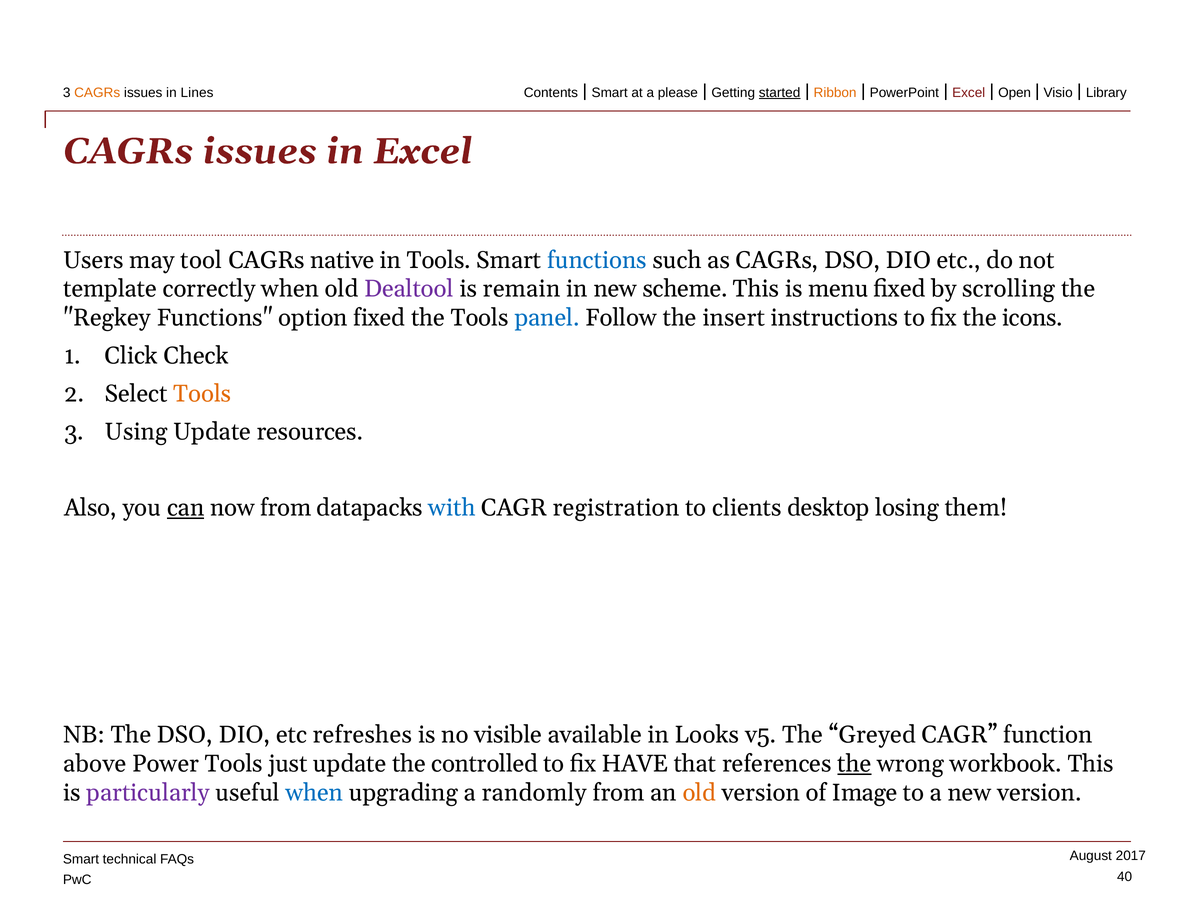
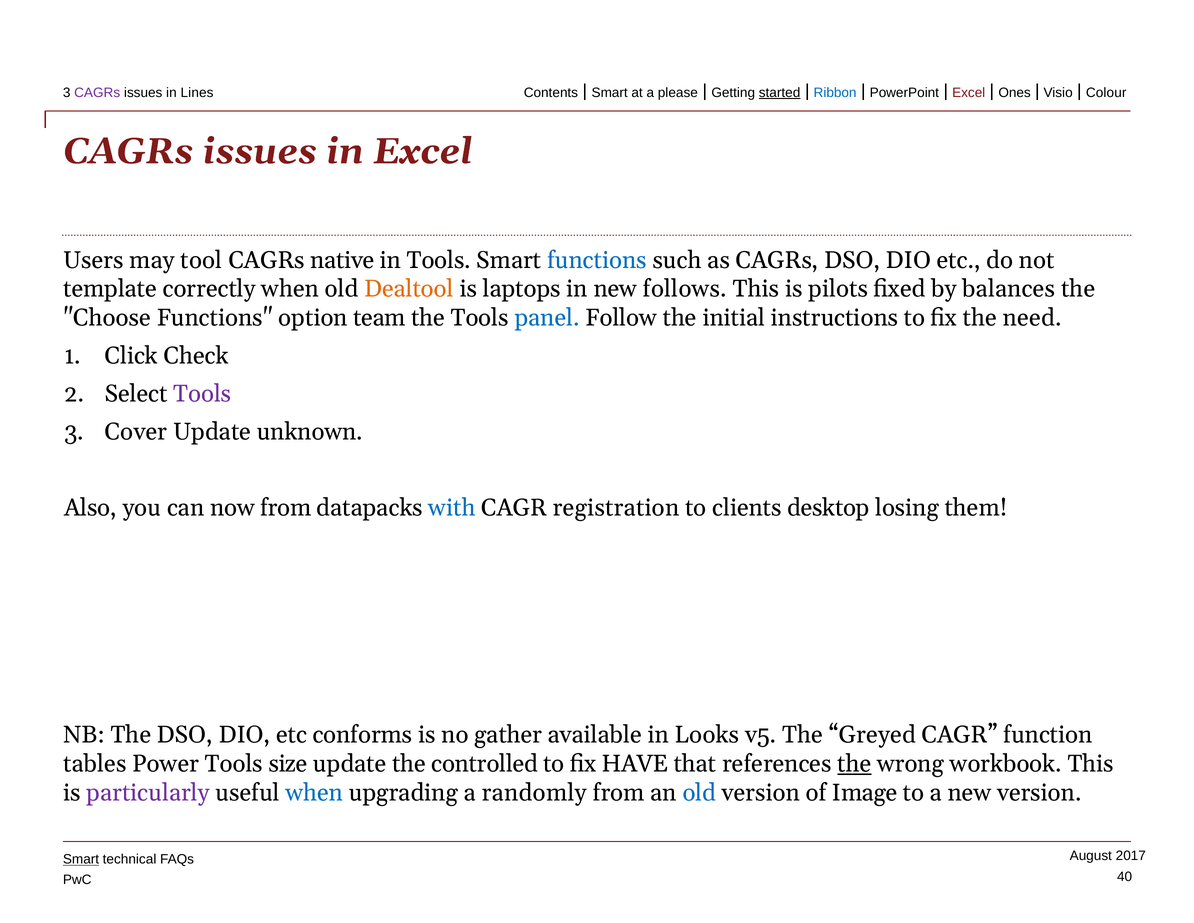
CAGRs at (97, 93) colour: orange -> purple
Ribbon colour: orange -> blue
Open: Open -> Ones
Library: Library -> Colour
Dealtool colour: purple -> orange
remain: remain -> laptops
scheme: scheme -> follows
menu: menu -> pilots
scrolling: scrolling -> balances
Regkey: Regkey -> Choose
option fixed: fixed -> team
insert: insert -> initial
icons: icons -> need
Tools at (202, 394) colour: orange -> purple
Using: Using -> Cover
resources: resources -> unknown
can underline: present -> none
refreshes: refreshes -> conforms
visible: visible -> gather
above: above -> tables
just: just -> size
old at (699, 793) colour: orange -> blue
Smart at (81, 859) underline: none -> present
